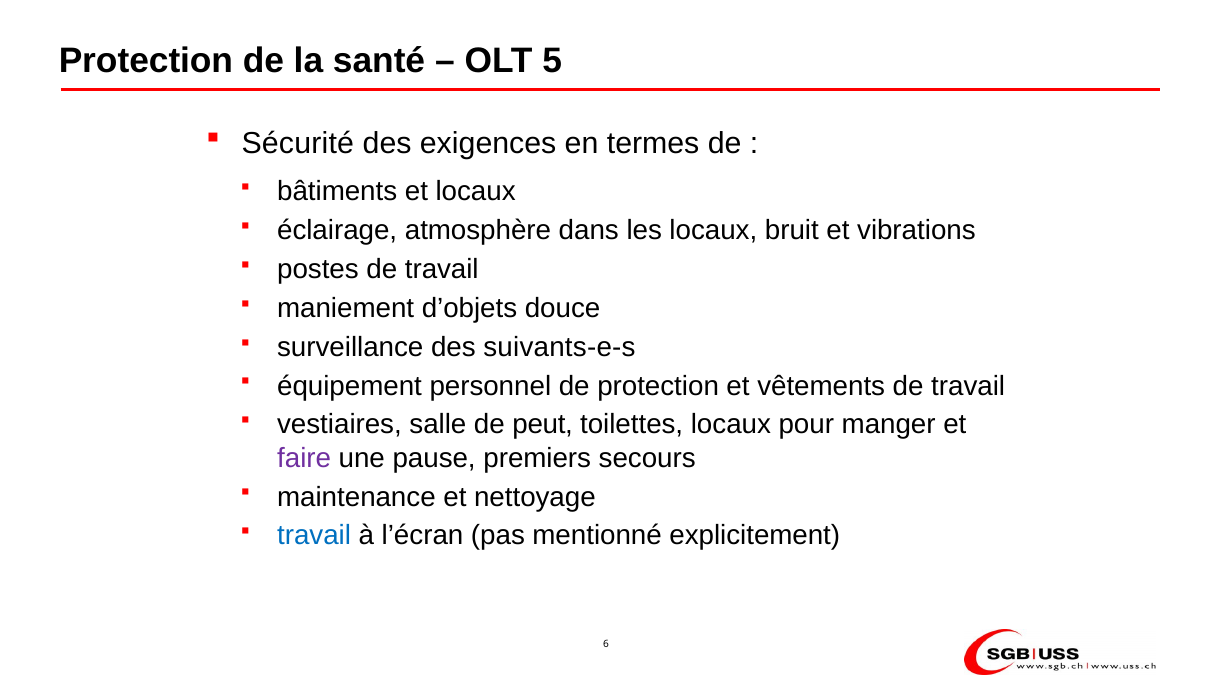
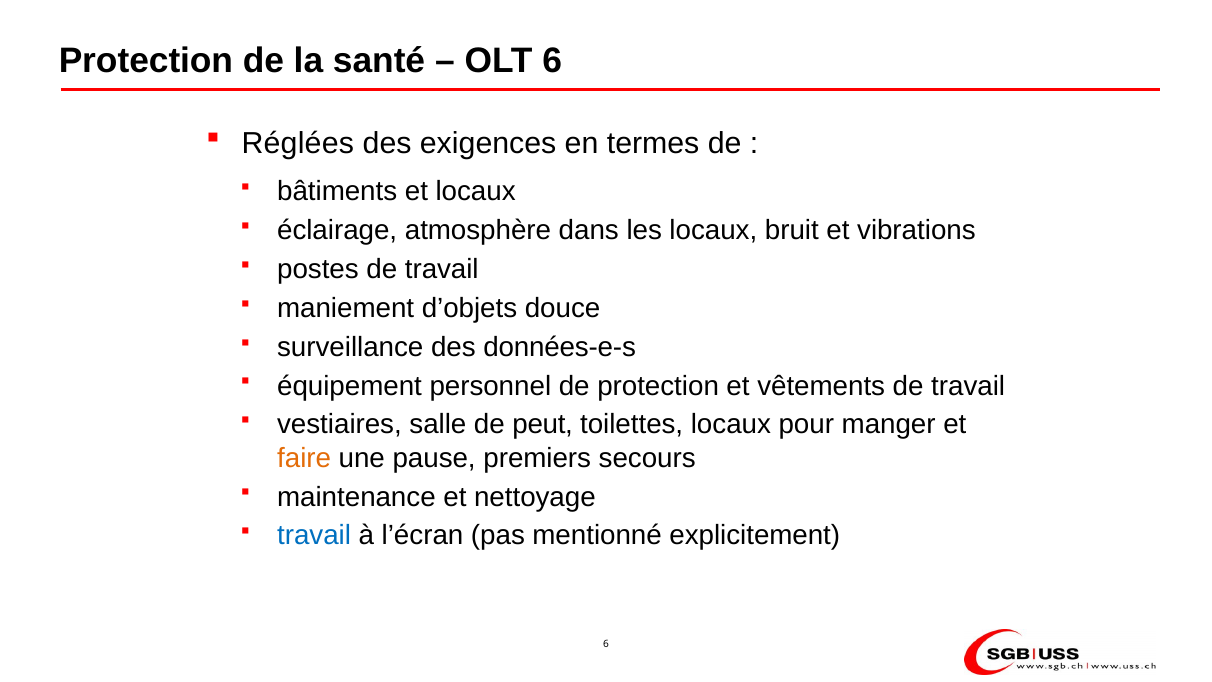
OLT 5: 5 -> 6
Sécurité: Sécurité -> Réglées
suivants-e-s: suivants-e-s -> données-e-s
faire colour: purple -> orange
